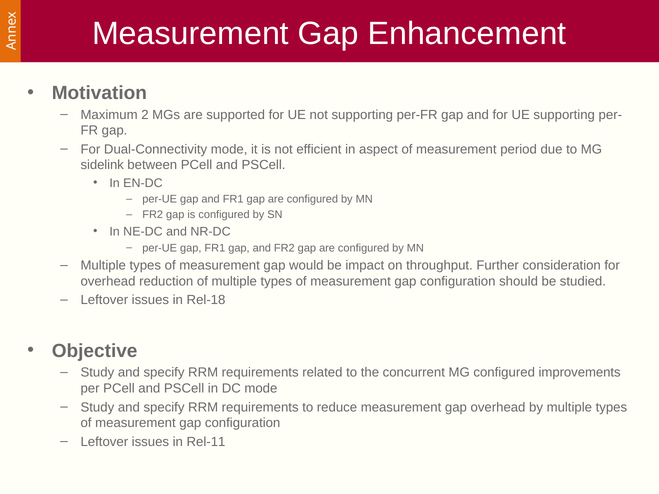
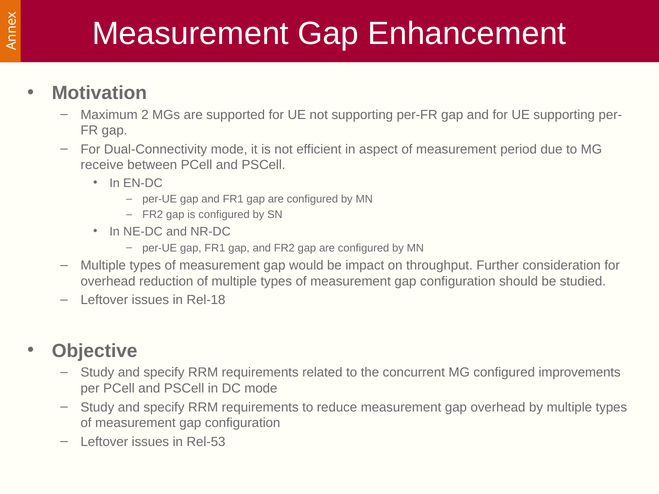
sidelink: sidelink -> receive
Rel-11: Rel-11 -> Rel-53
